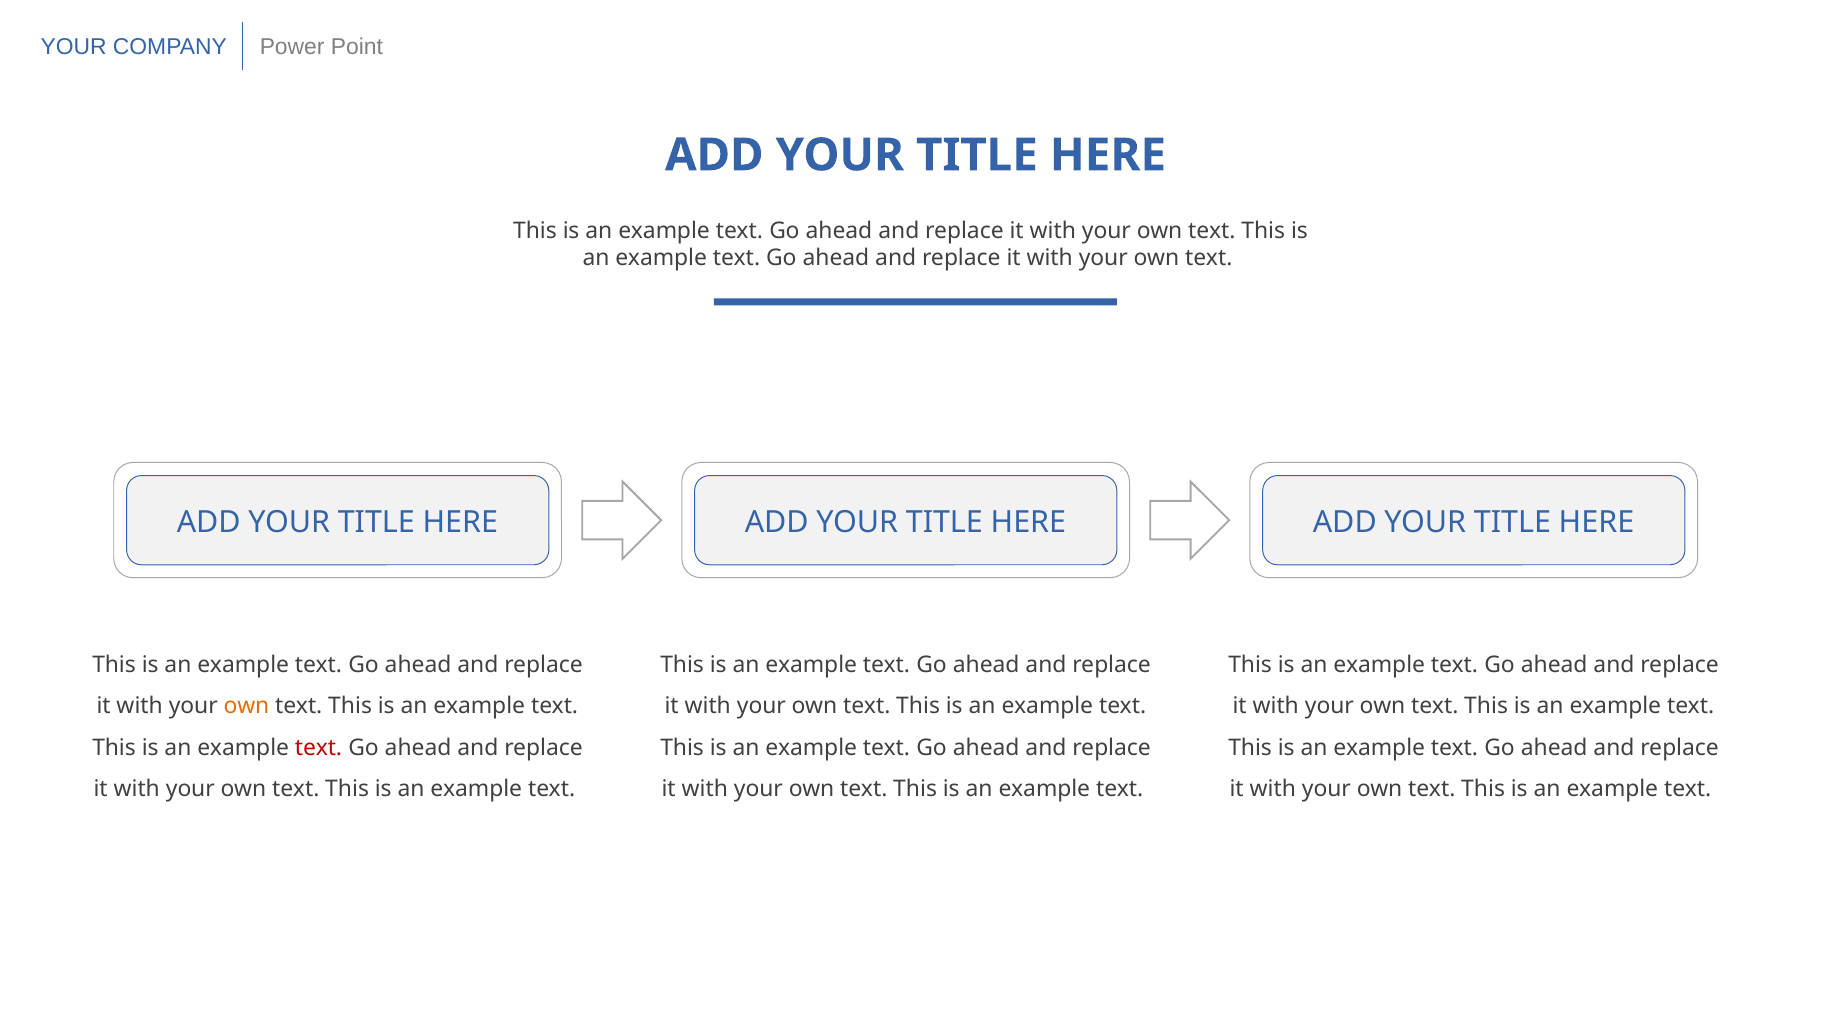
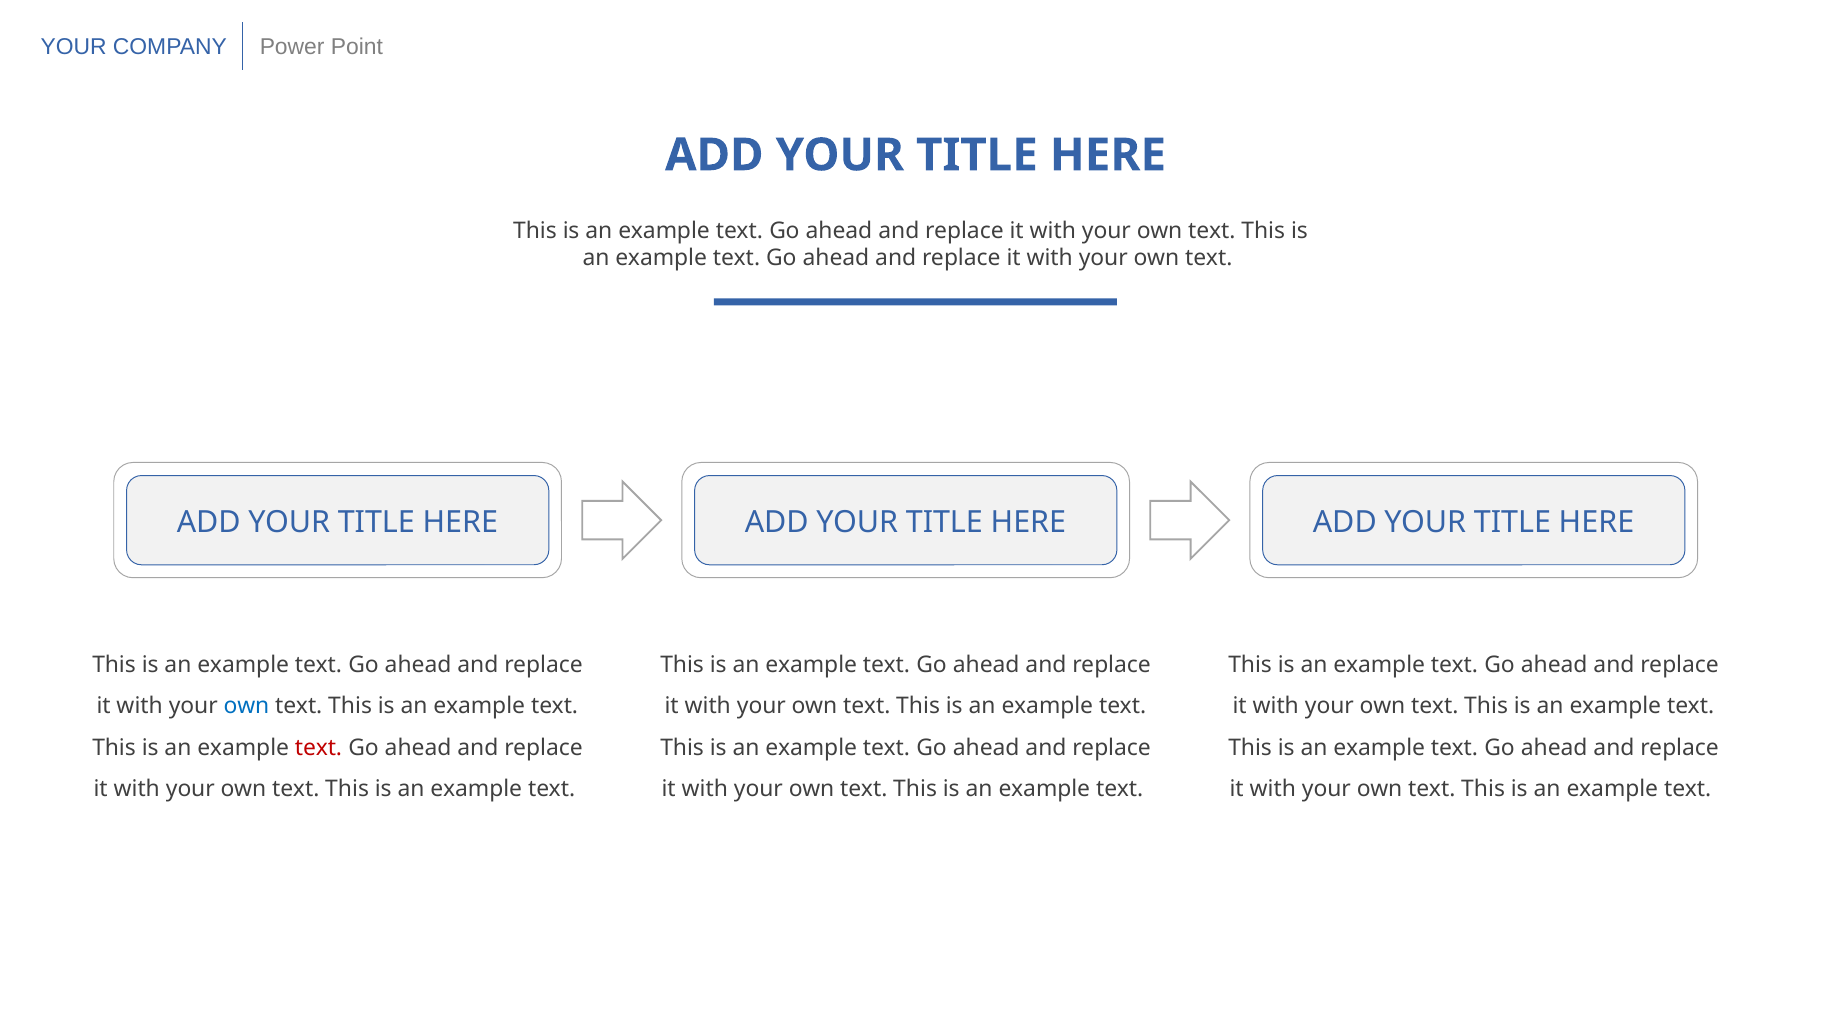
own at (246, 706) colour: orange -> blue
